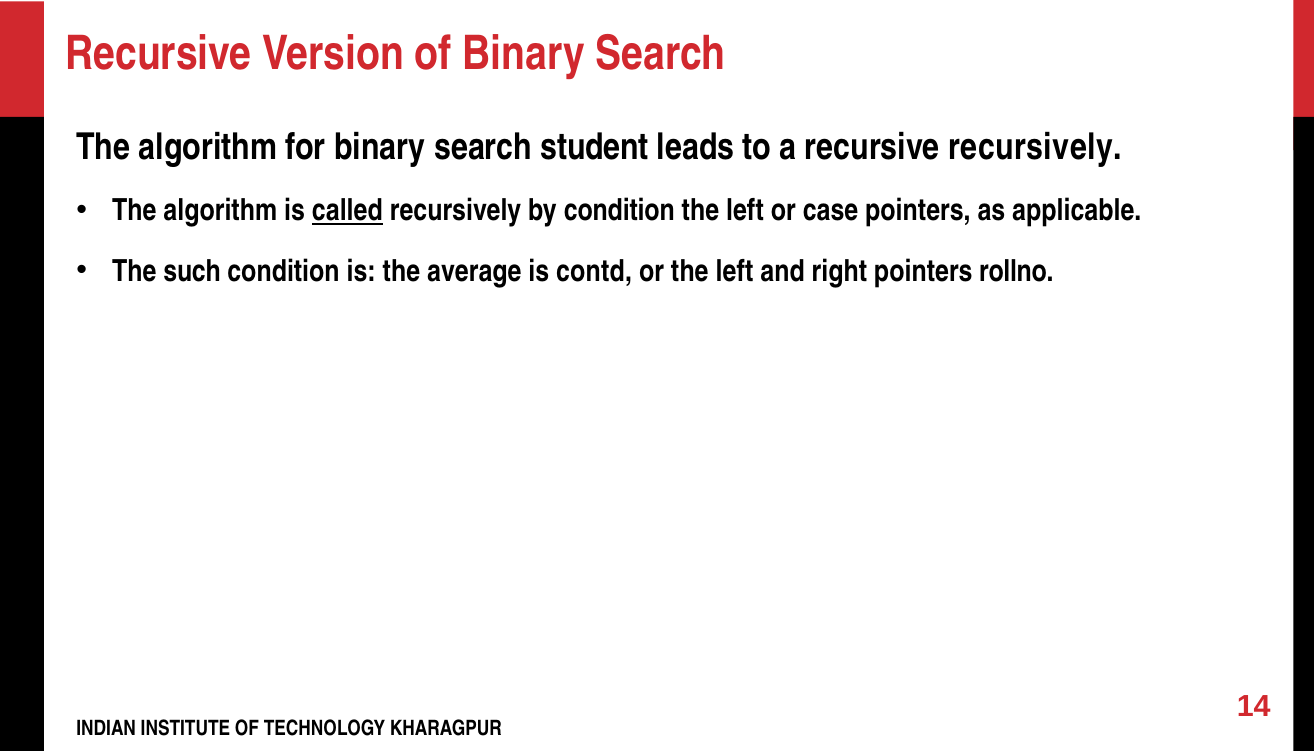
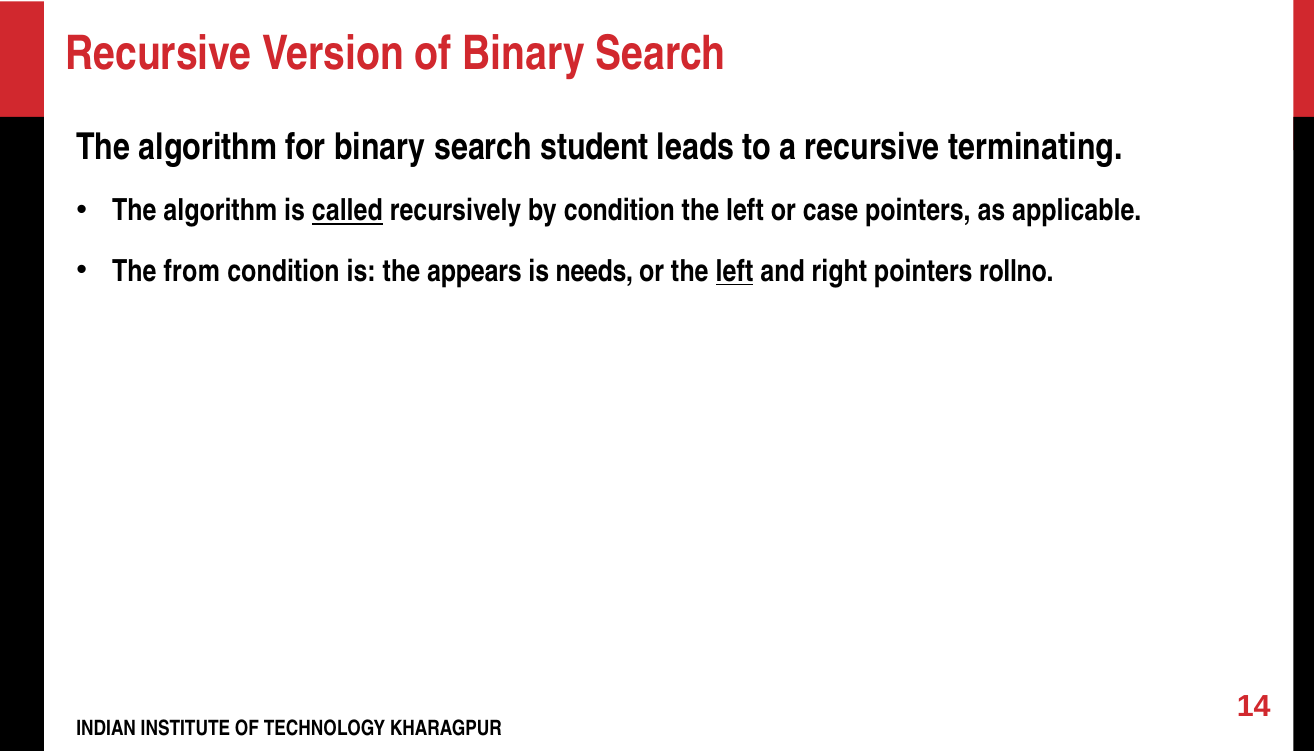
recursive recursively: recursively -> terminating
such: such -> from
average: average -> appears
contd: contd -> needs
left at (734, 271) underline: none -> present
